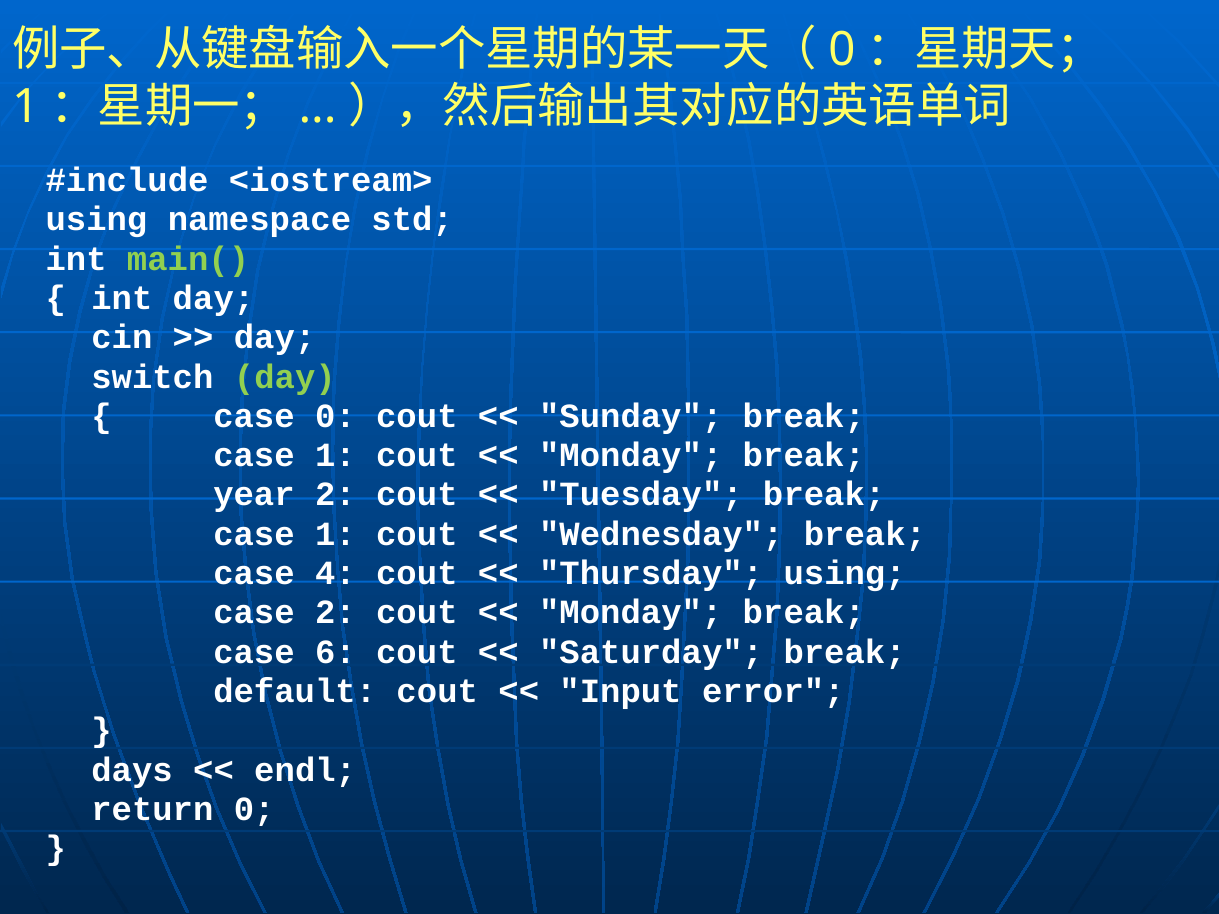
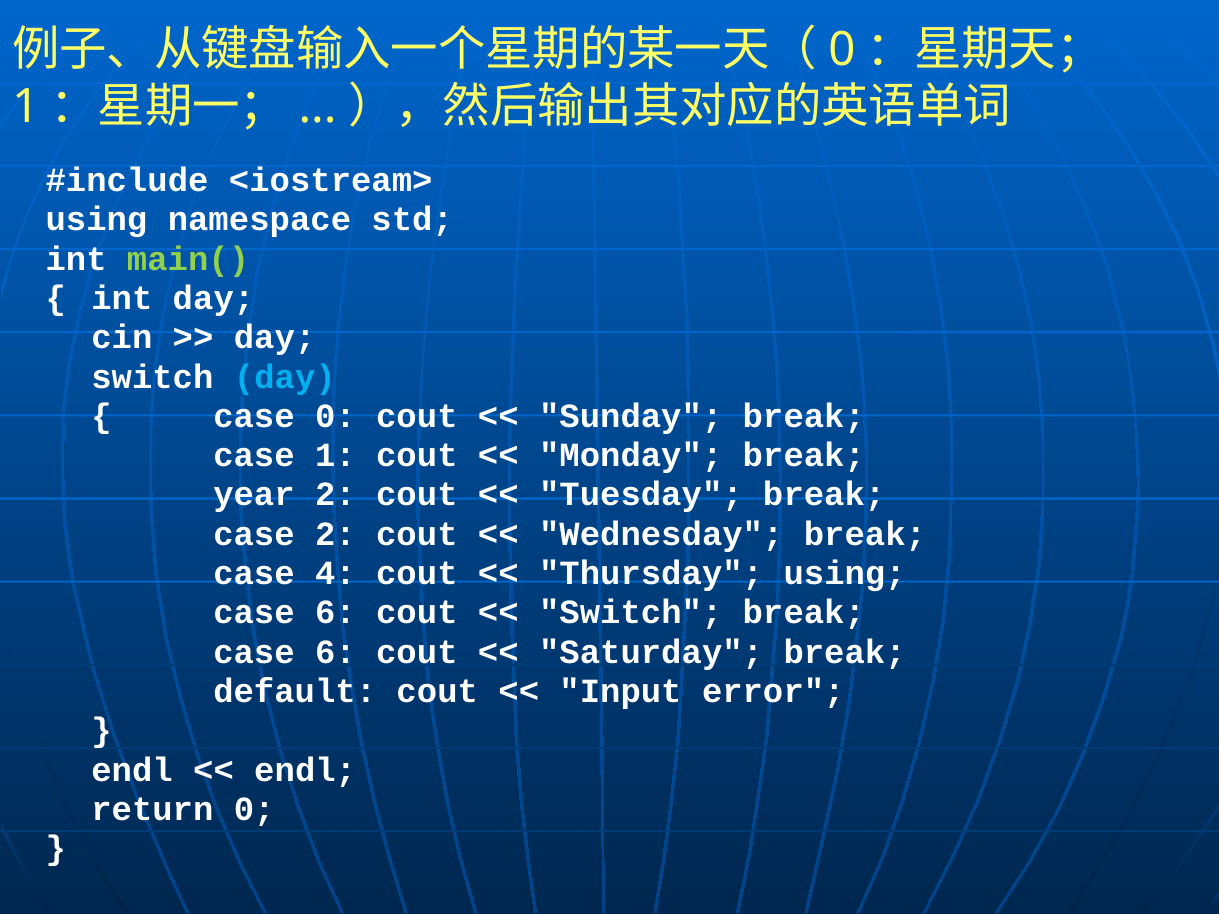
day at (285, 377) colour: light green -> light blue
1 at (335, 534): 1 -> 2
2 at (335, 613): 2 -> 6
Monday at (631, 613): Monday -> Switch
days at (132, 770): days -> endl
